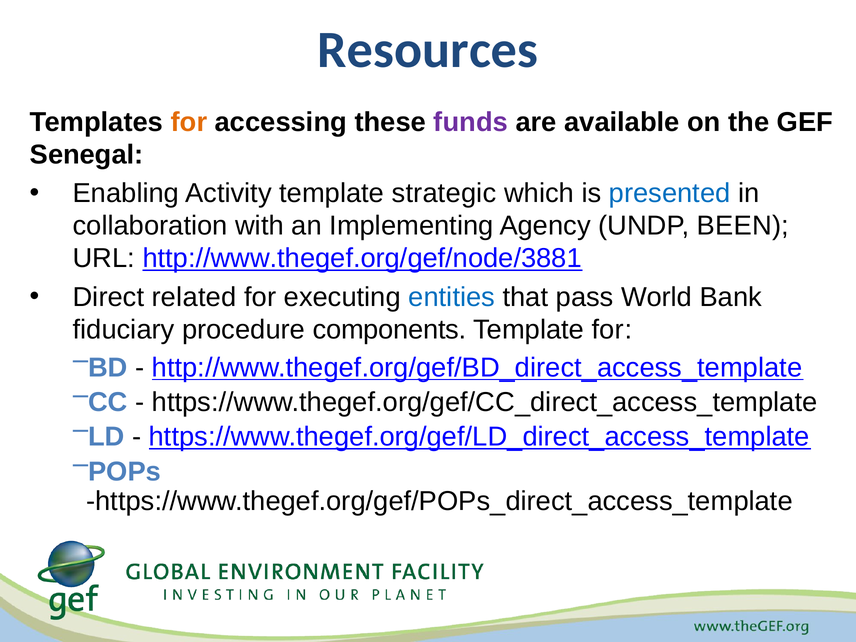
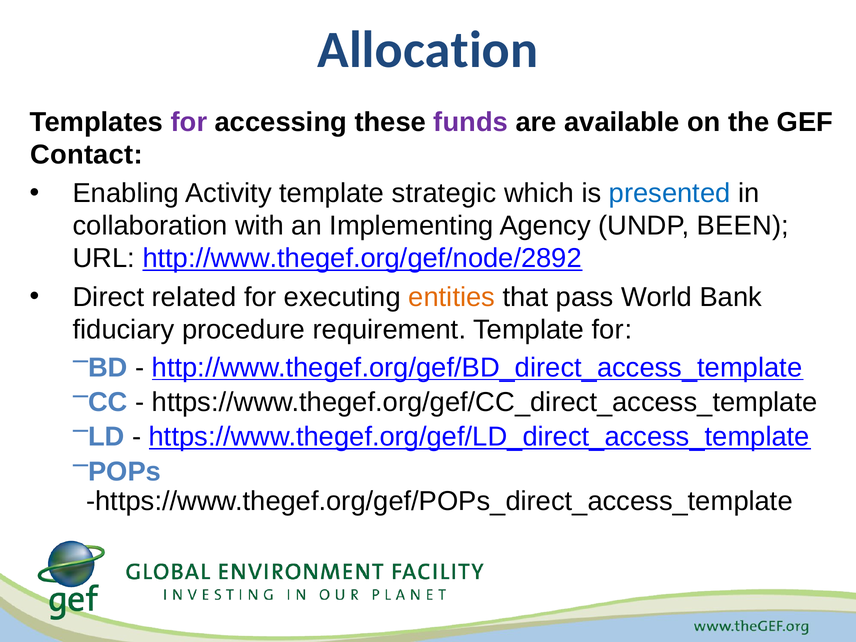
Resources: Resources -> Allocation
for at (189, 122) colour: orange -> purple
Senegal: Senegal -> Contact
http://www.thegef.org/gef/node/3881: http://www.thegef.org/gef/node/3881 -> http://www.thegef.org/gef/node/2892
entities colour: blue -> orange
components: components -> requirement
